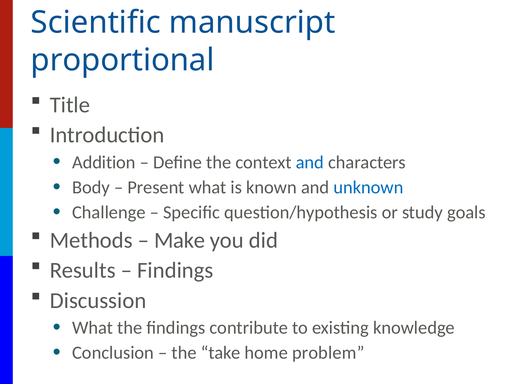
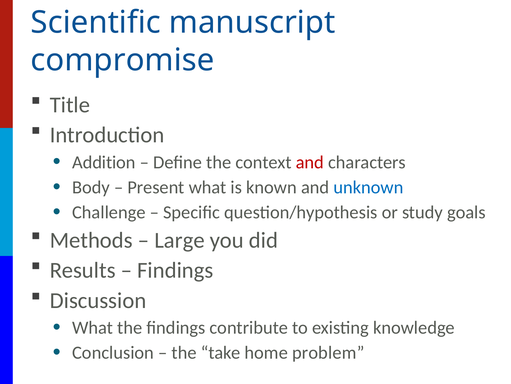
proportional: proportional -> compromise
and at (310, 162) colour: blue -> red
Make: Make -> Large
